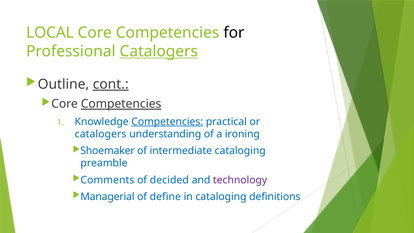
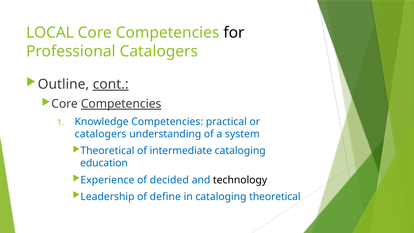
Catalogers at (159, 51) underline: present -> none
Competencies at (167, 122) underline: present -> none
ironing: ironing -> system
Shoemaker at (108, 151): Shoemaker -> Theoretical
preamble: preamble -> education
Comments: Comments -> Experience
technology colour: purple -> black
Managerial: Managerial -> Leadership
cataloging definitions: definitions -> theoretical
